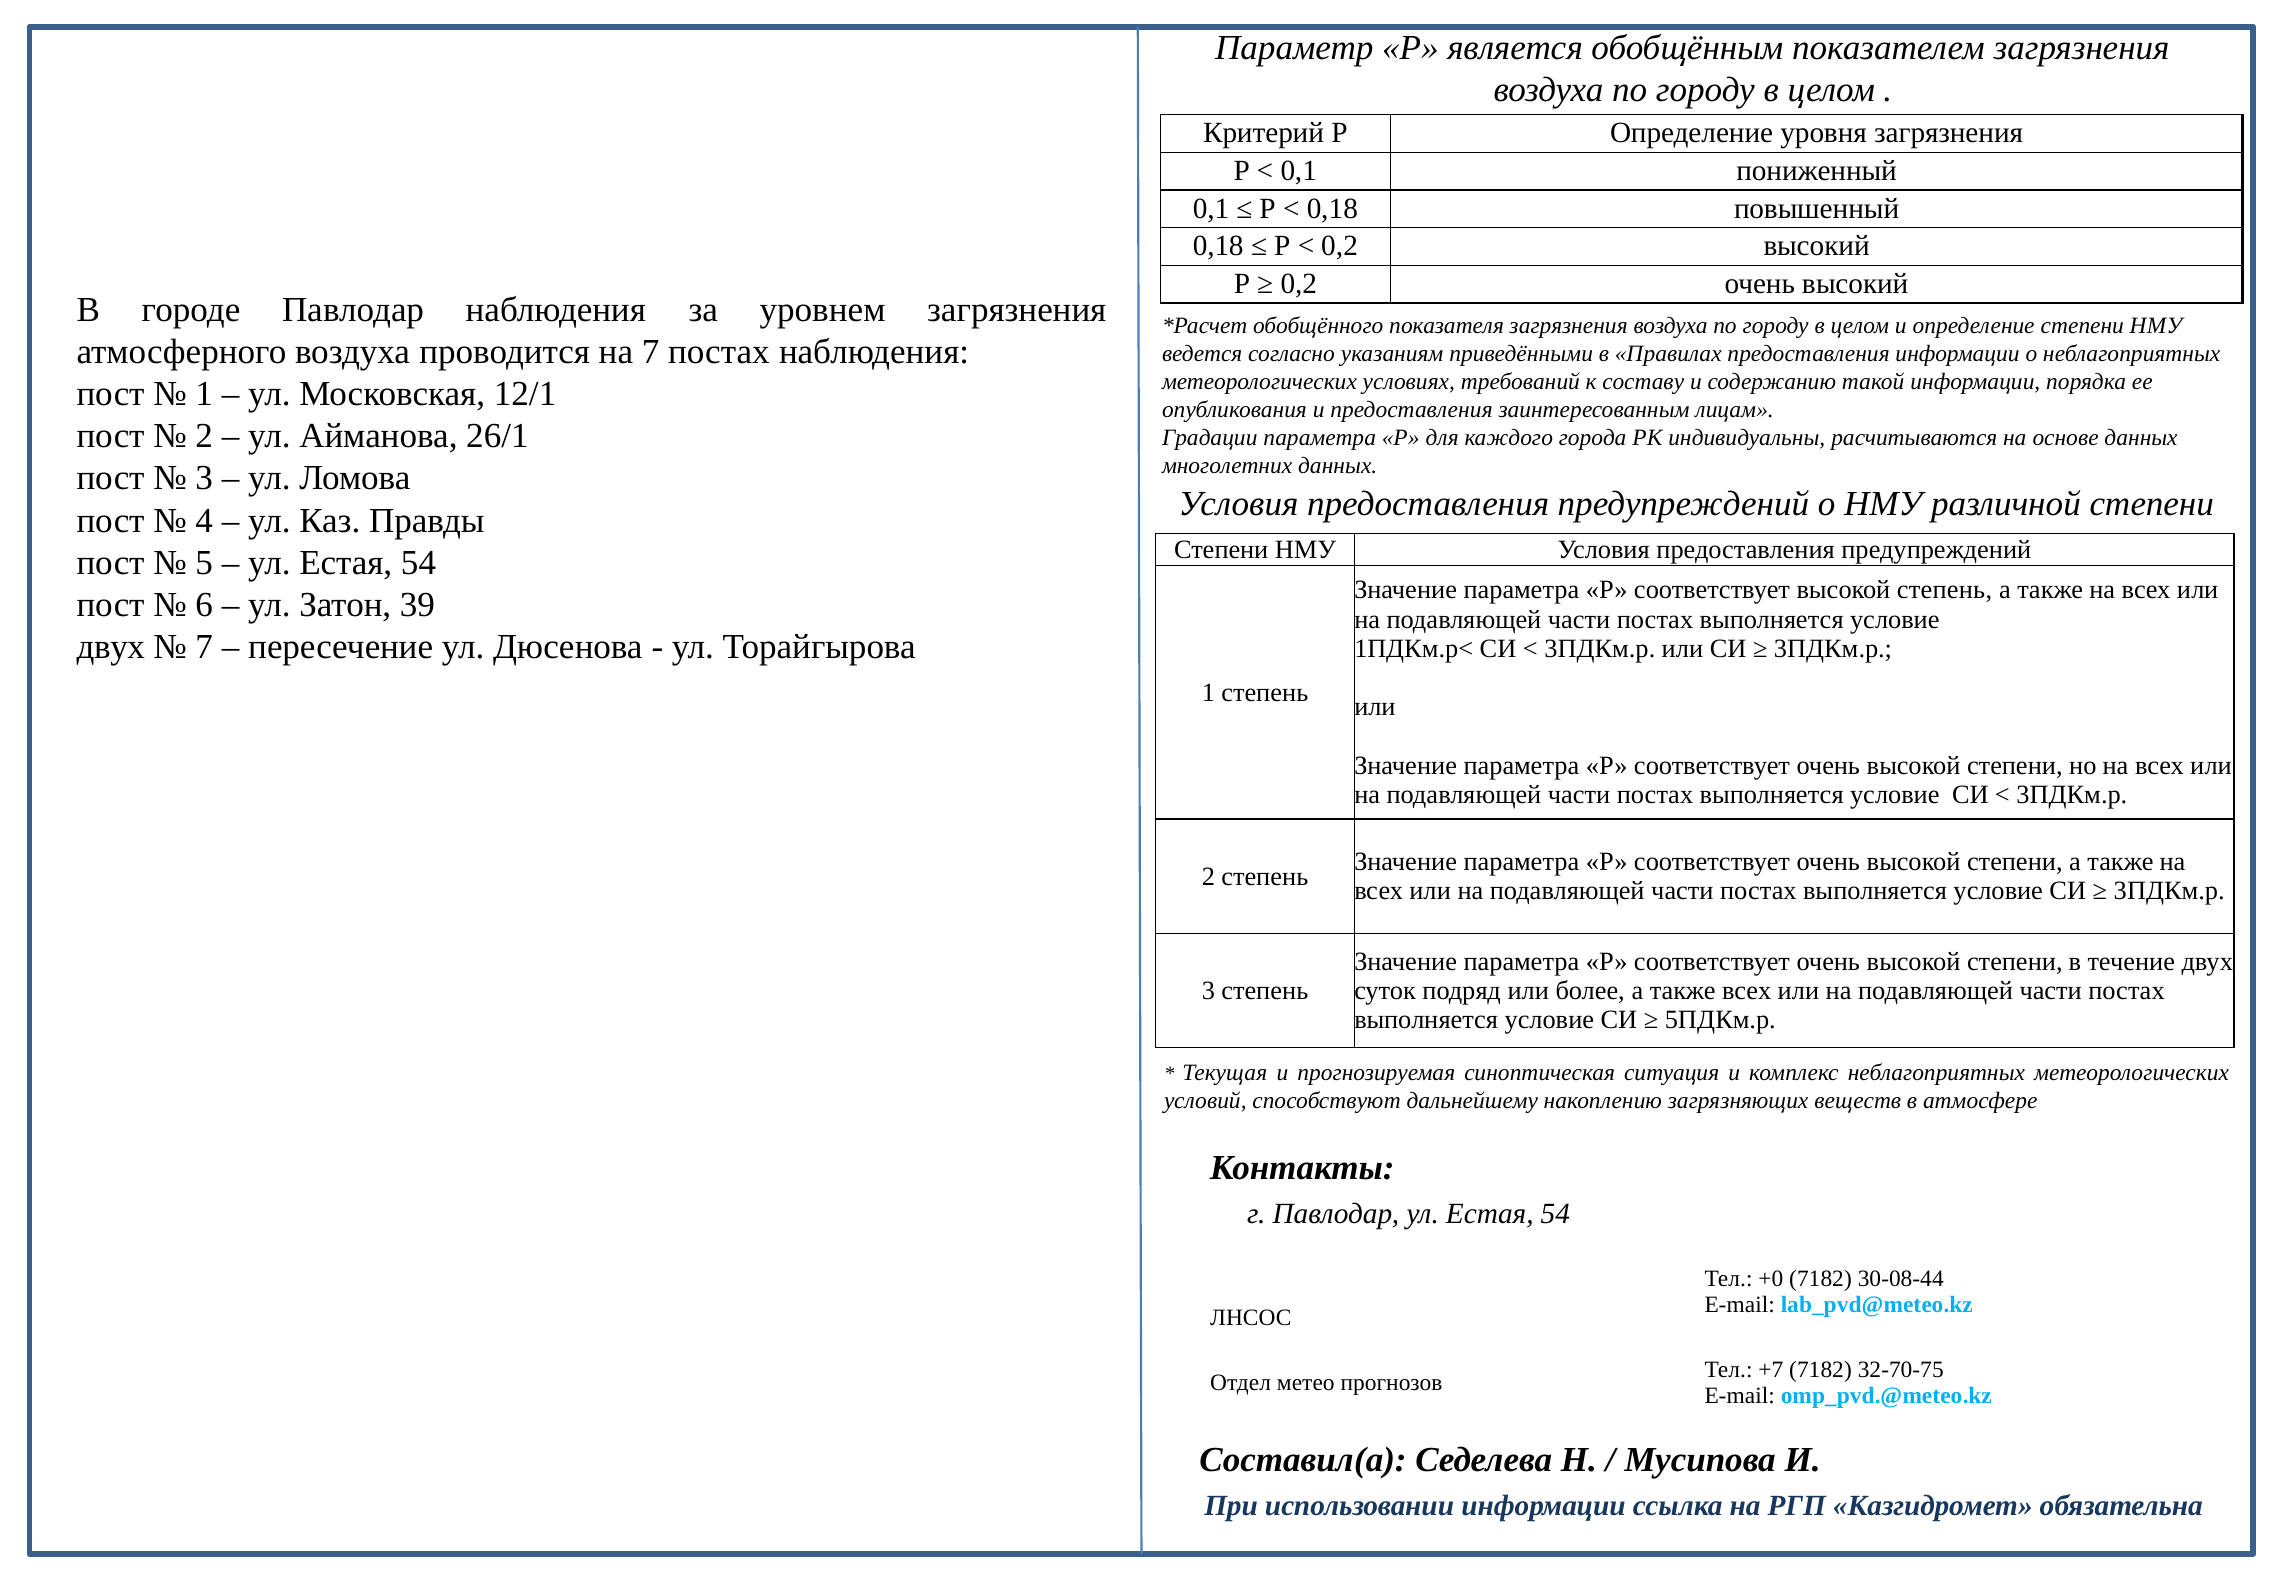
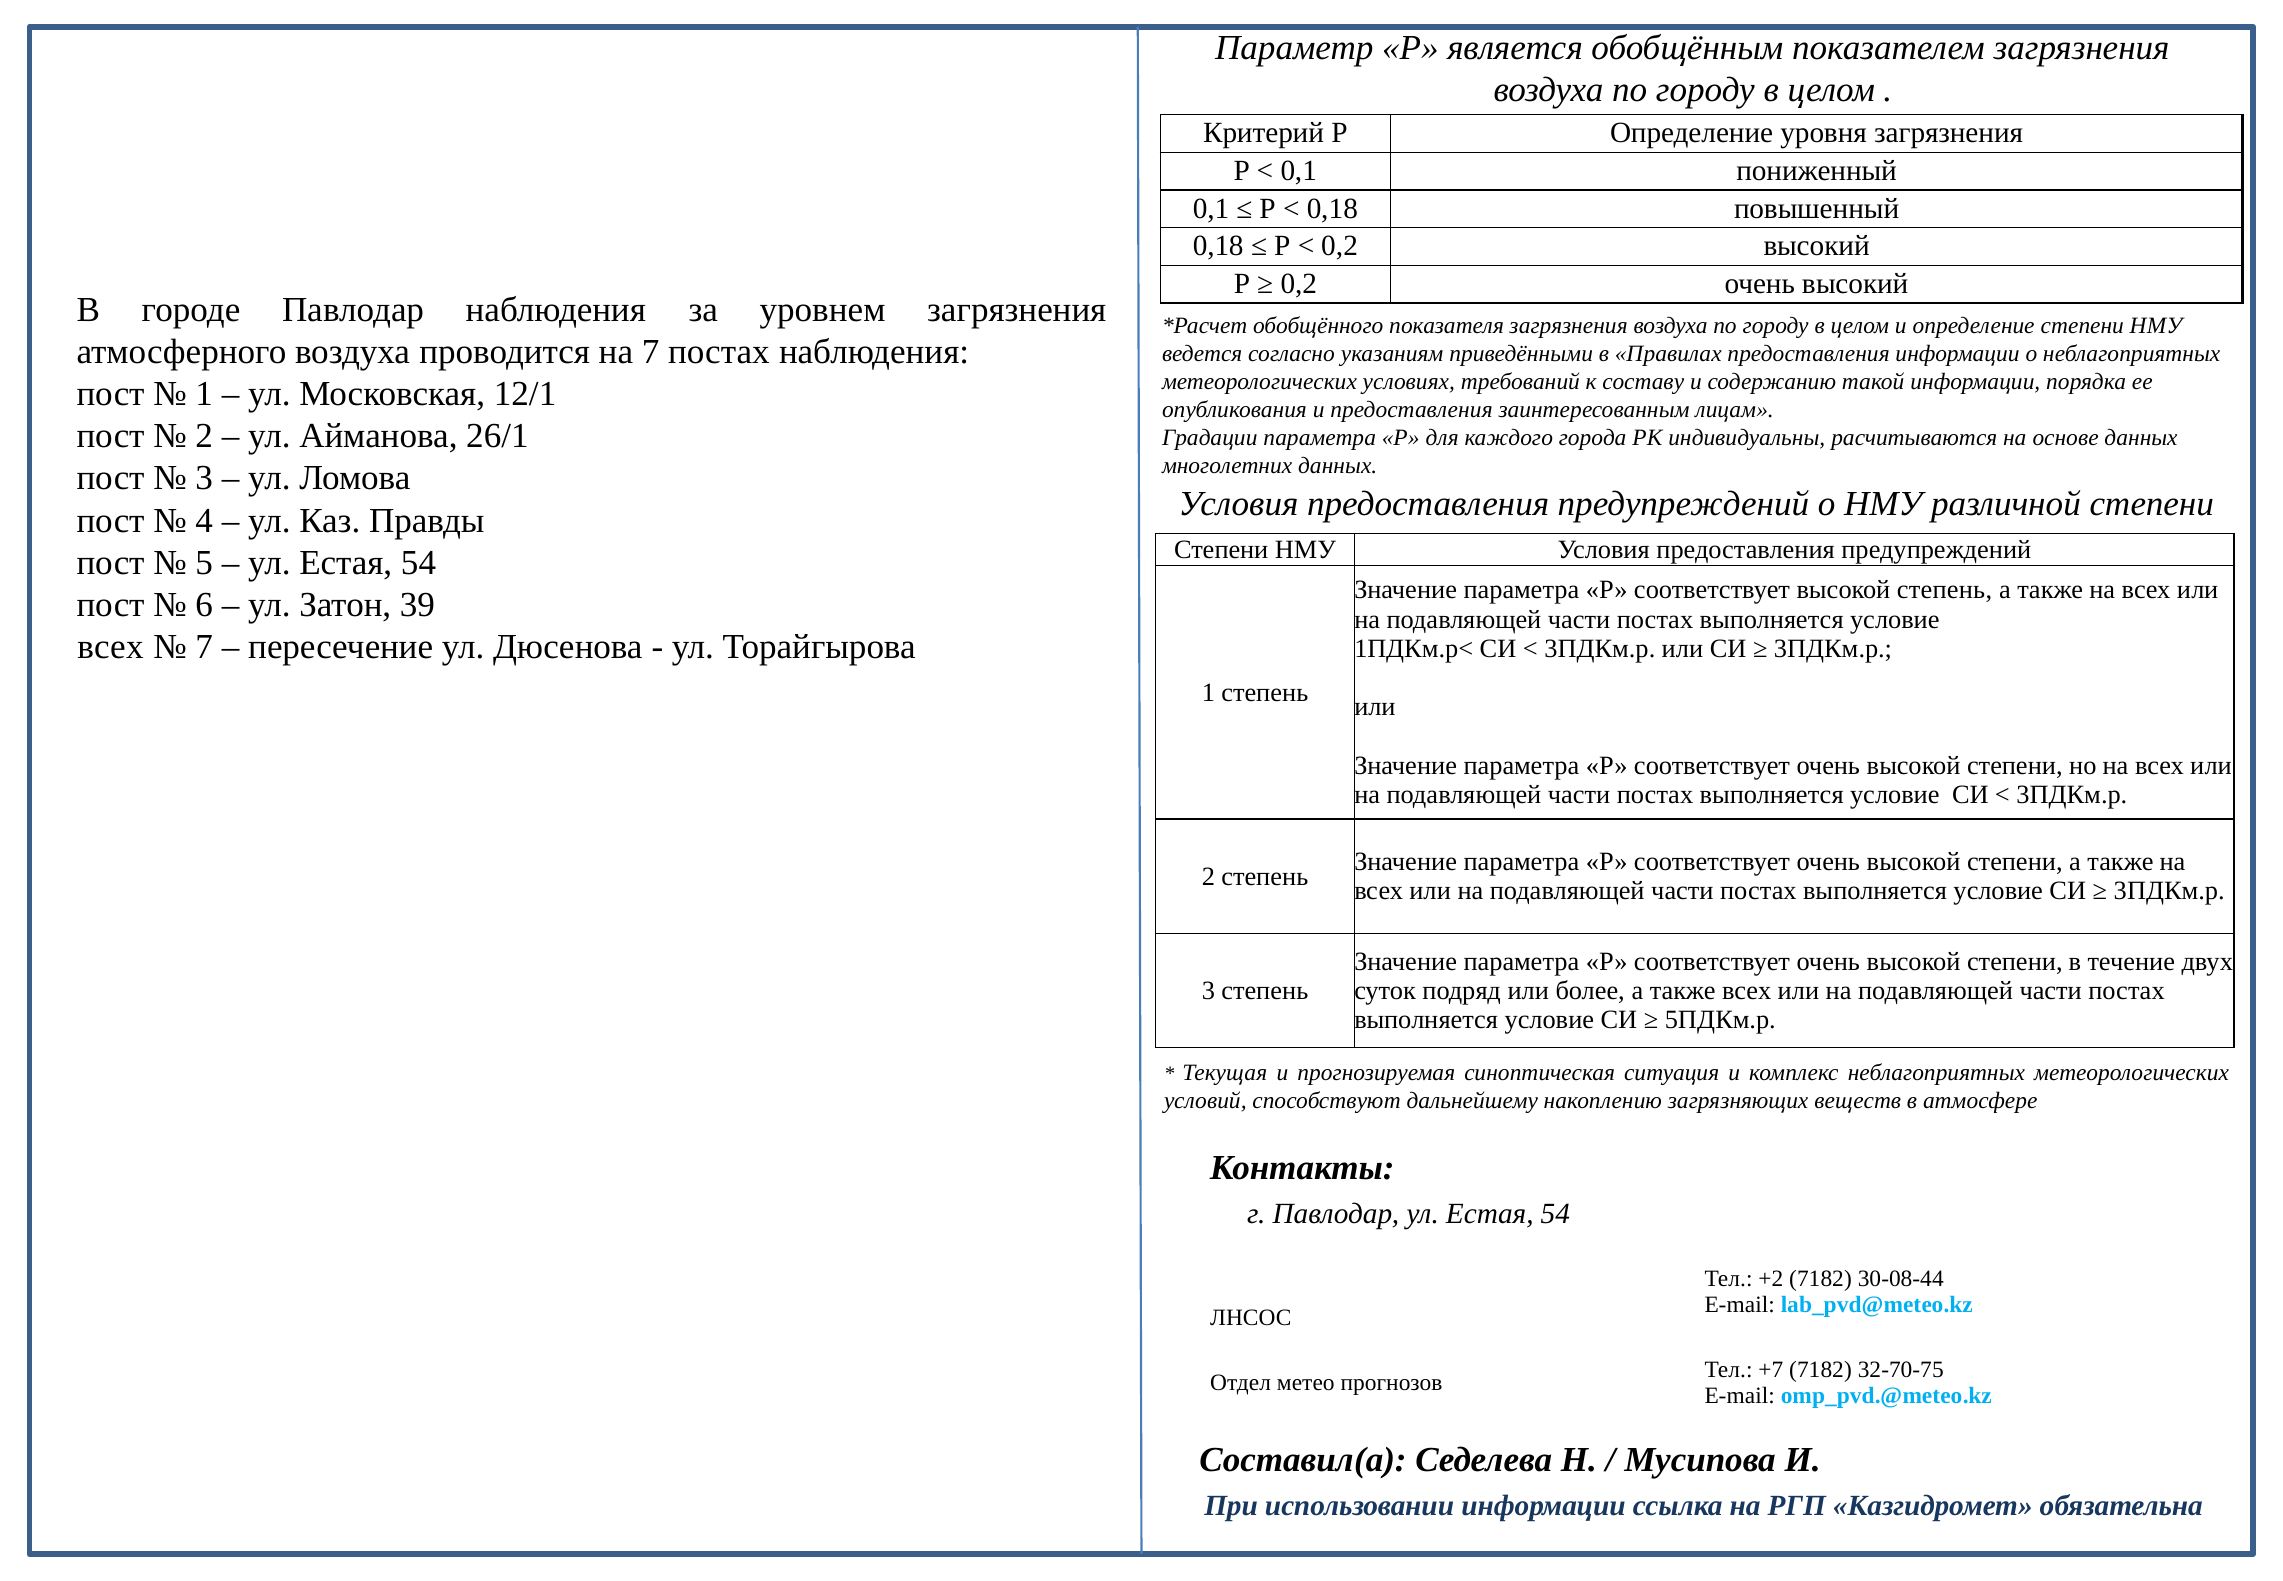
двух at (111, 647): двух -> всех
+0: +0 -> +2
